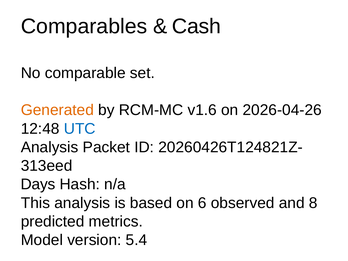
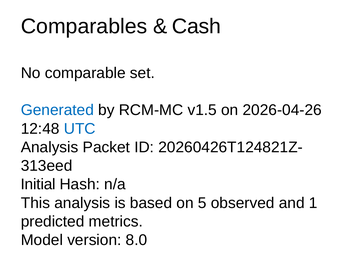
Generated colour: orange -> blue
v1.6: v1.6 -> v1.5
Days: Days -> Initial
6: 6 -> 5
8: 8 -> 1
5.4: 5.4 -> 8.0
